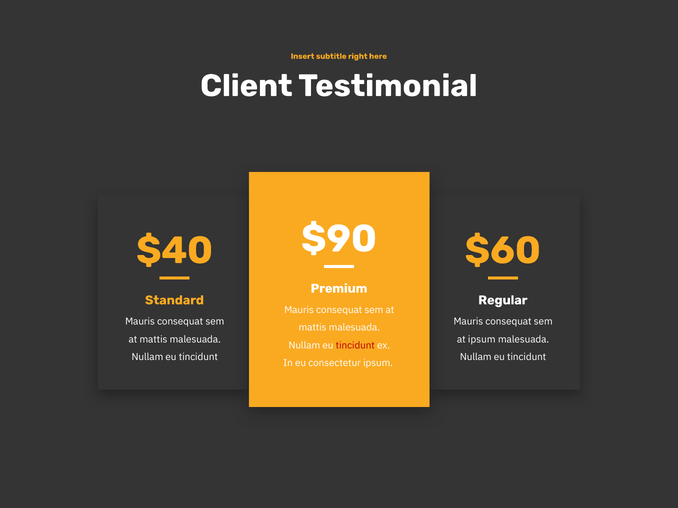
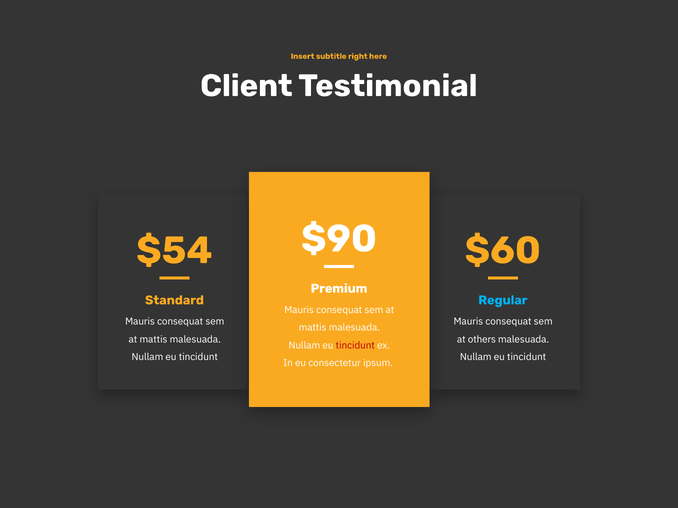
$40: $40 -> $54
Regular colour: white -> light blue
at ipsum: ipsum -> others
